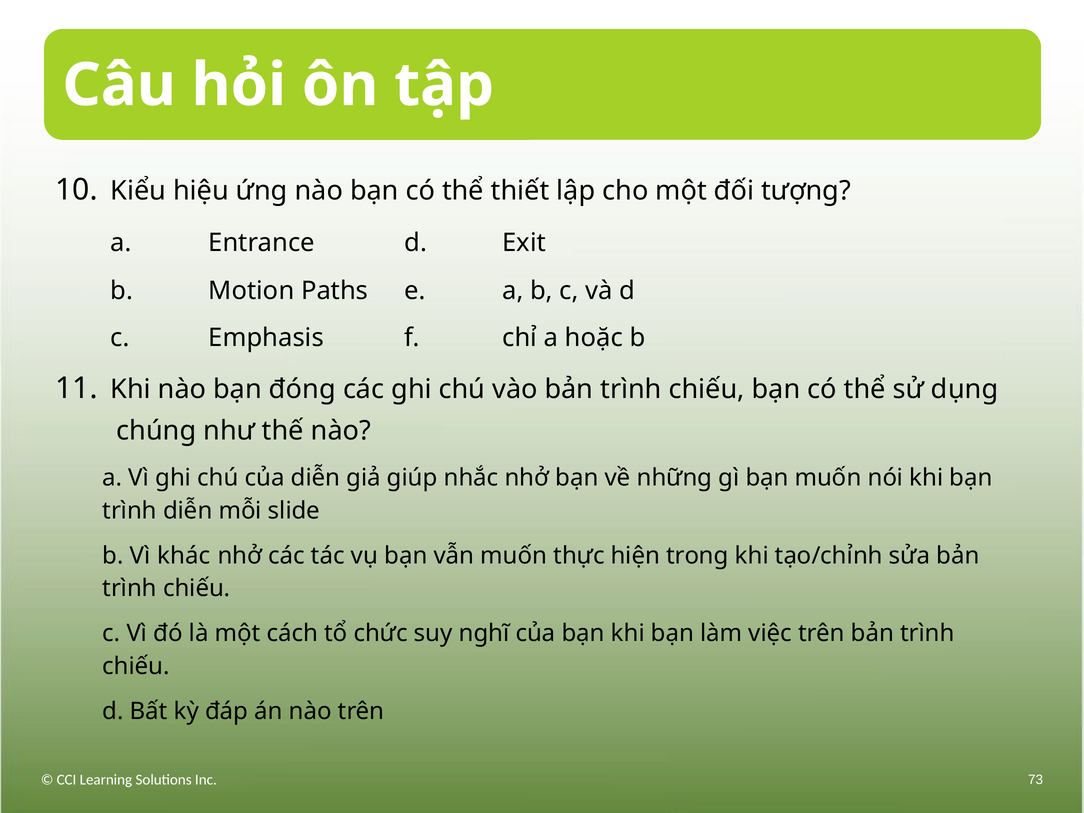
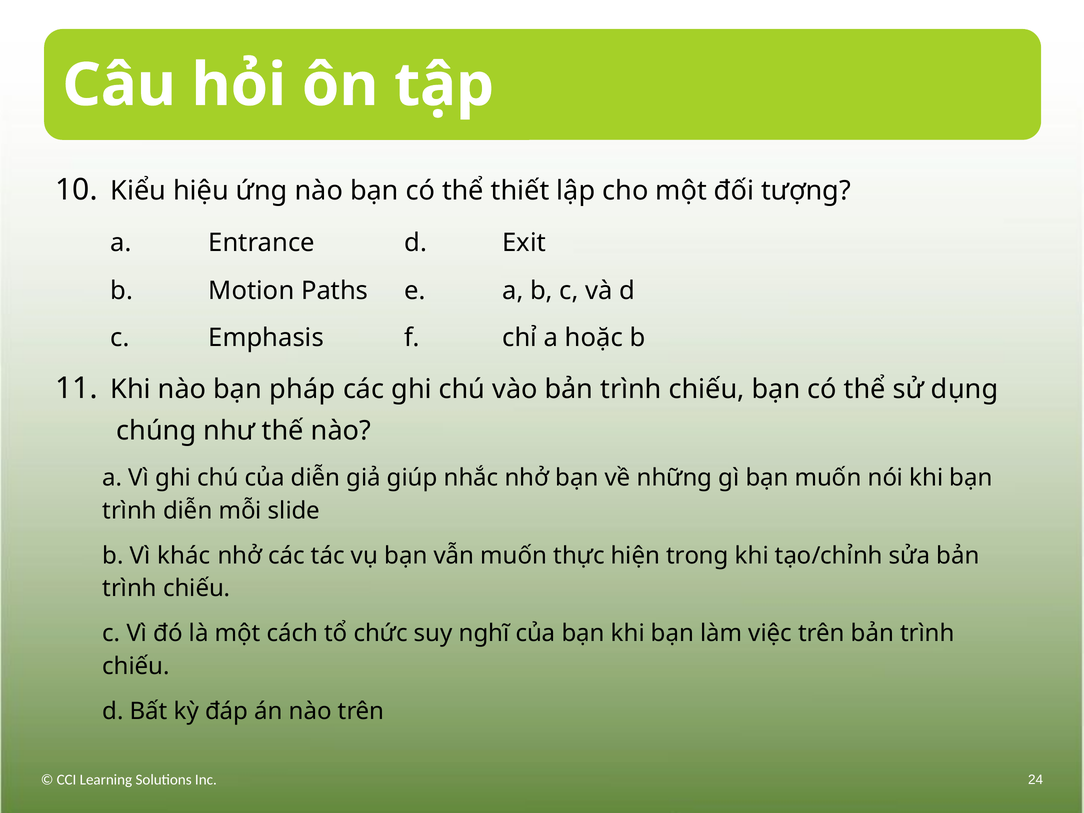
đóng: đóng -> pháp
73: 73 -> 24
